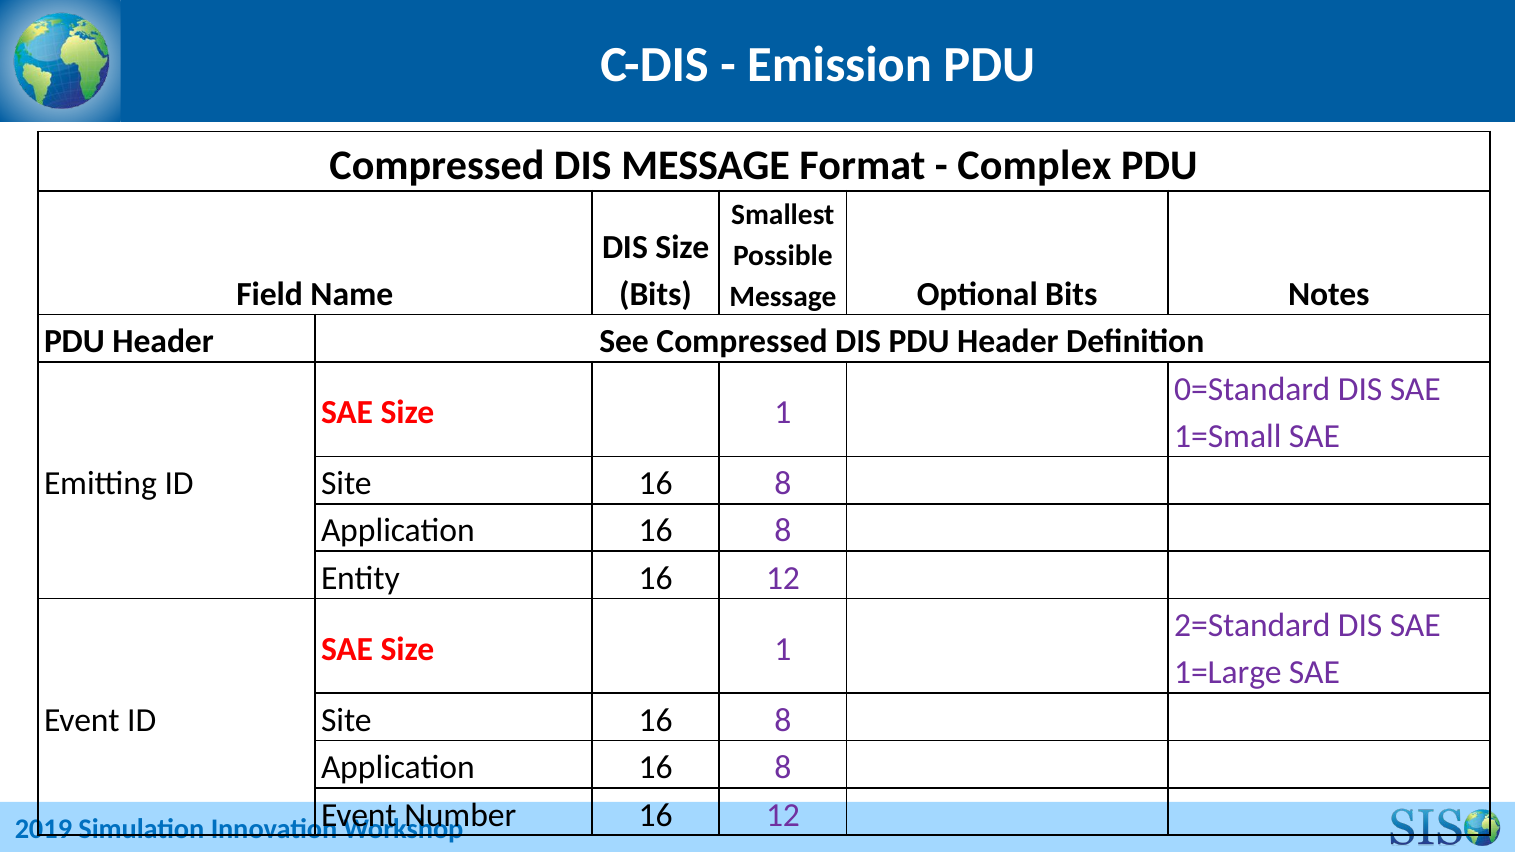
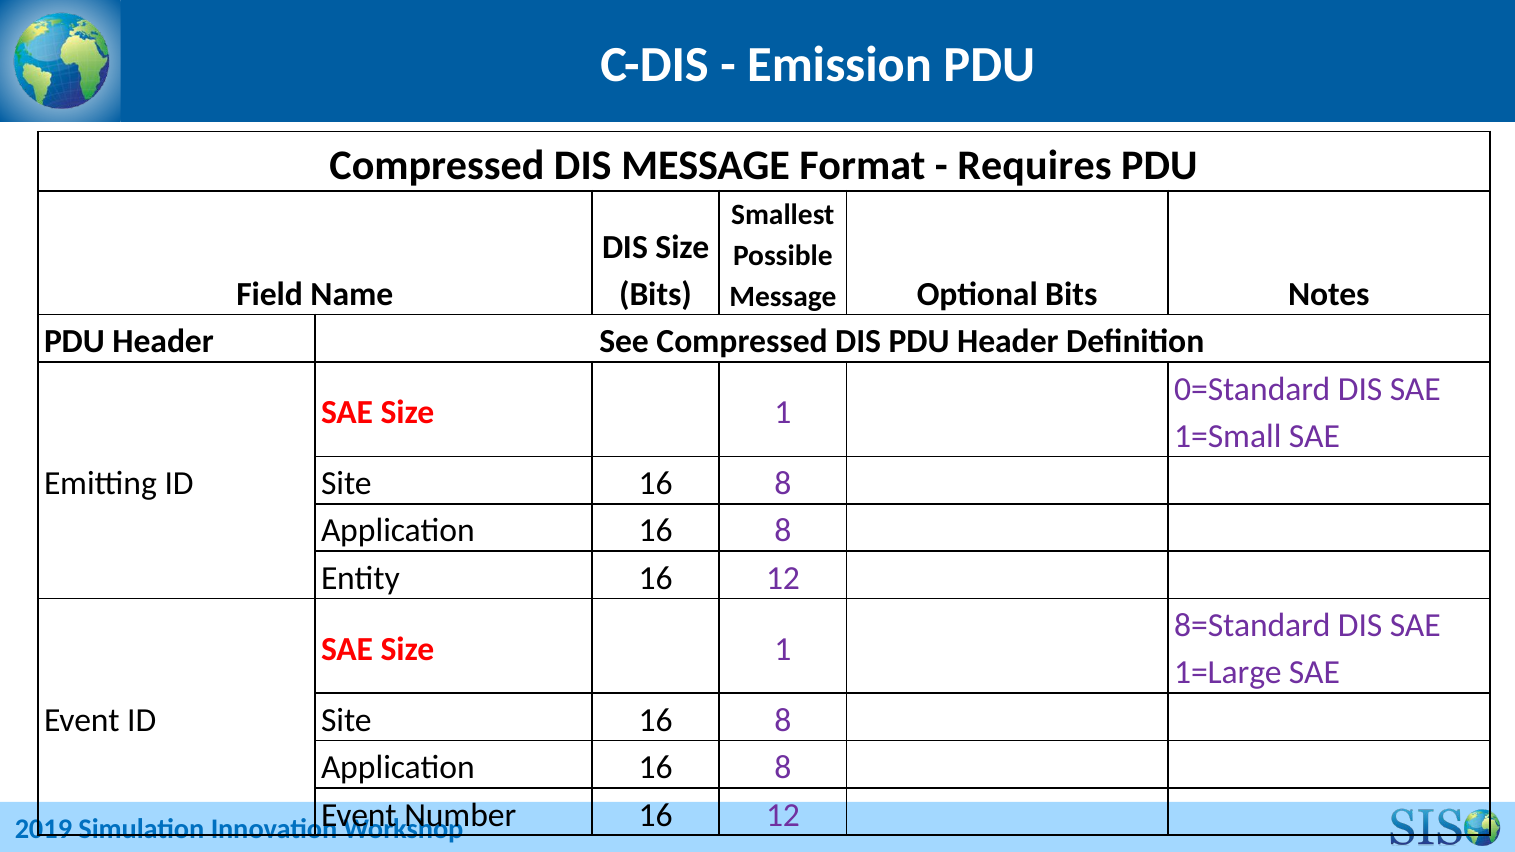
Complex: Complex -> Requires
2=Standard: 2=Standard -> 8=Standard
